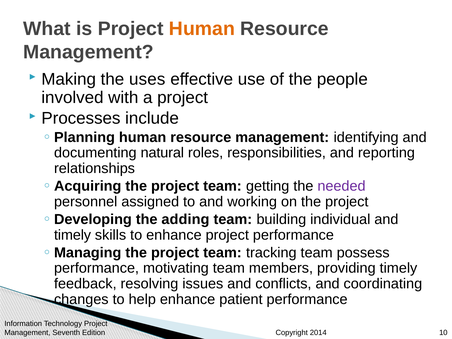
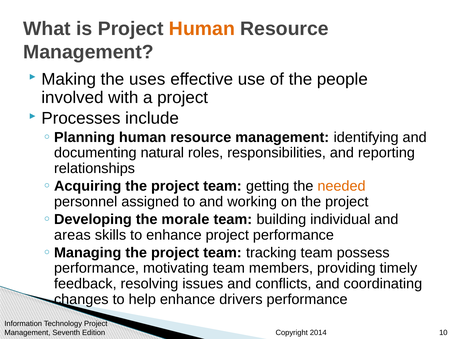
needed colour: purple -> orange
adding: adding -> morale
timely at (73, 235): timely -> areas
patient: patient -> drivers
